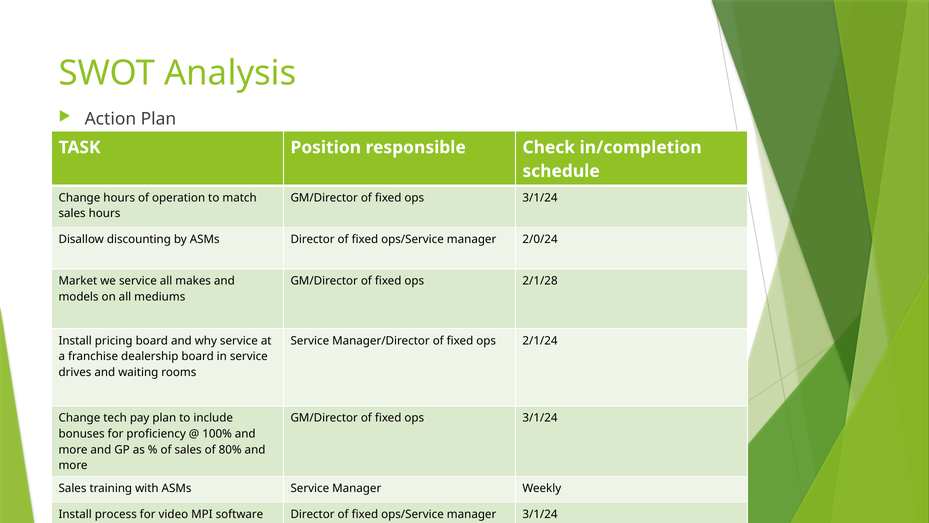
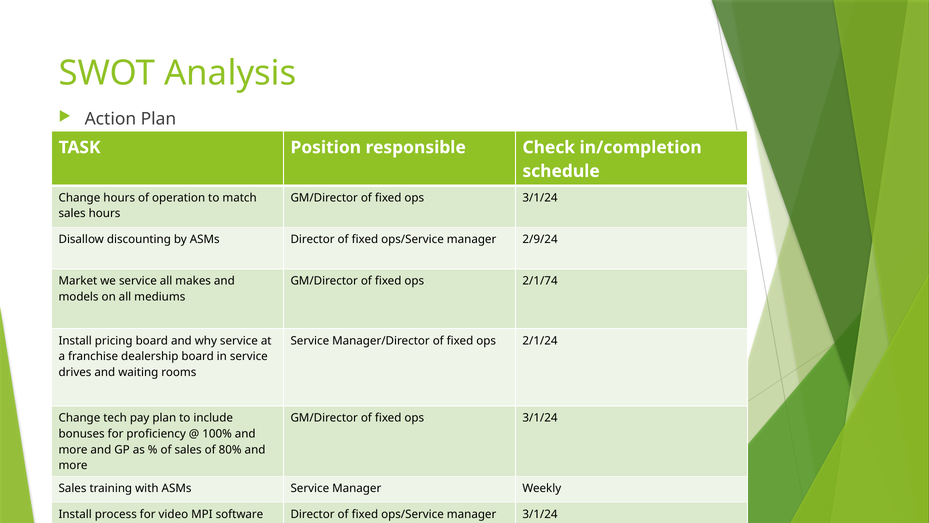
2/0/24: 2/0/24 -> 2/9/24
2/1/28: 2/1/28 -> 2/1/74
